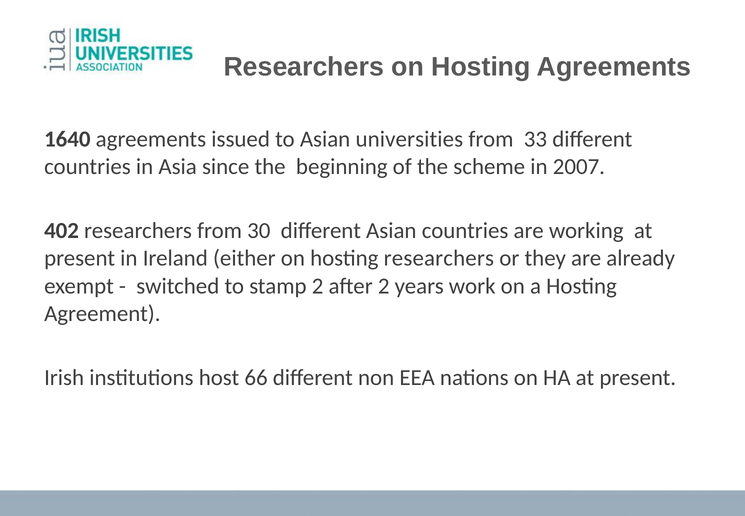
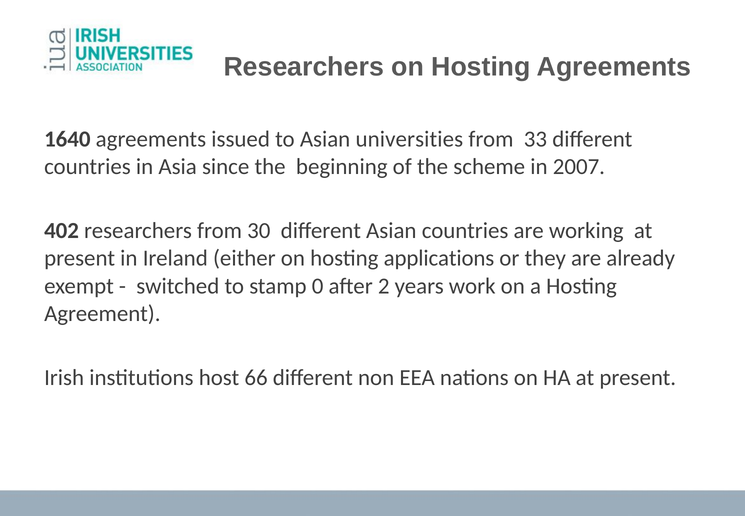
hosting researchers: researchers -> applications
stamp 2: 2 -> 0
